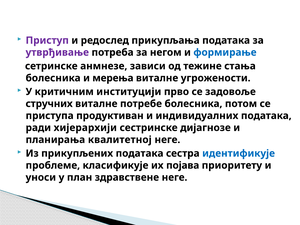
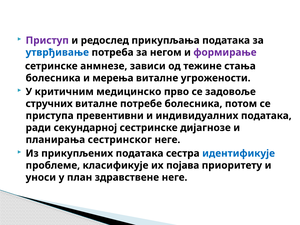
утврђивање colour: purple -> blue
формирање colour: blue -> purple
институцији: институцији -> медицинско
продуктиван: продуктиван -> превентивни
хијерархији: хијерархији -> секундарној
квалитетној: квалитетној -> сестринског
